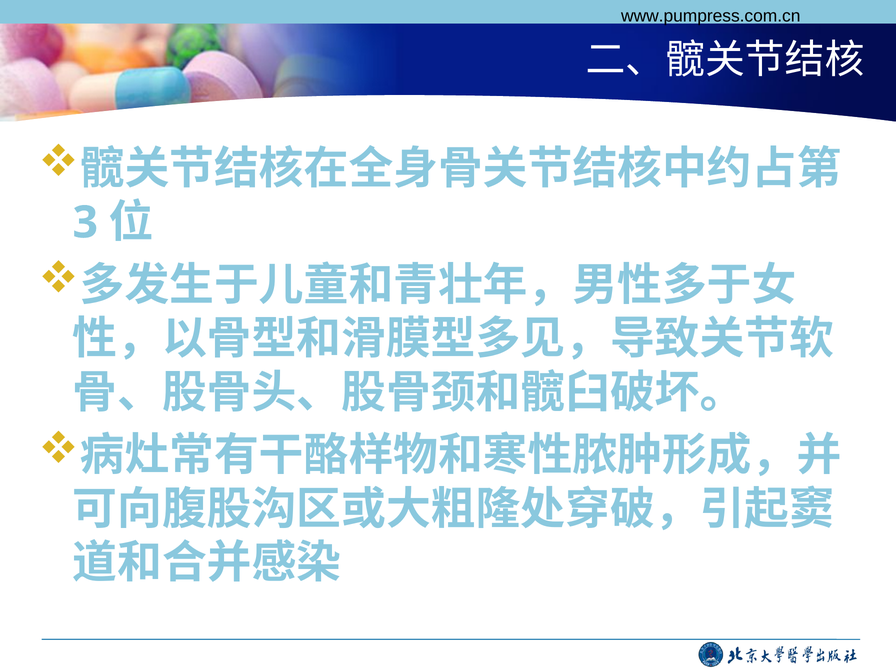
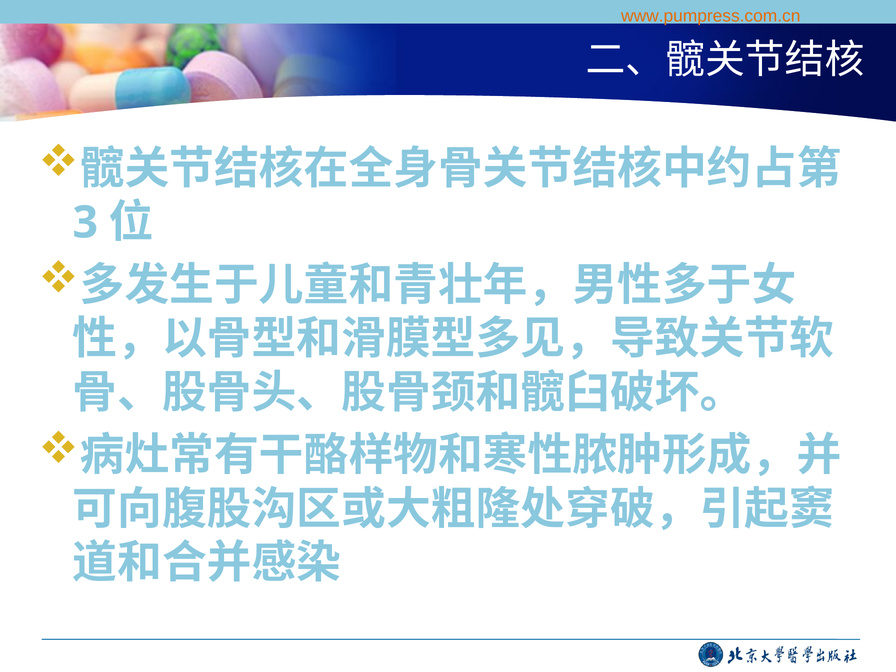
www.pumpress.com.cn colour: black -> orange
